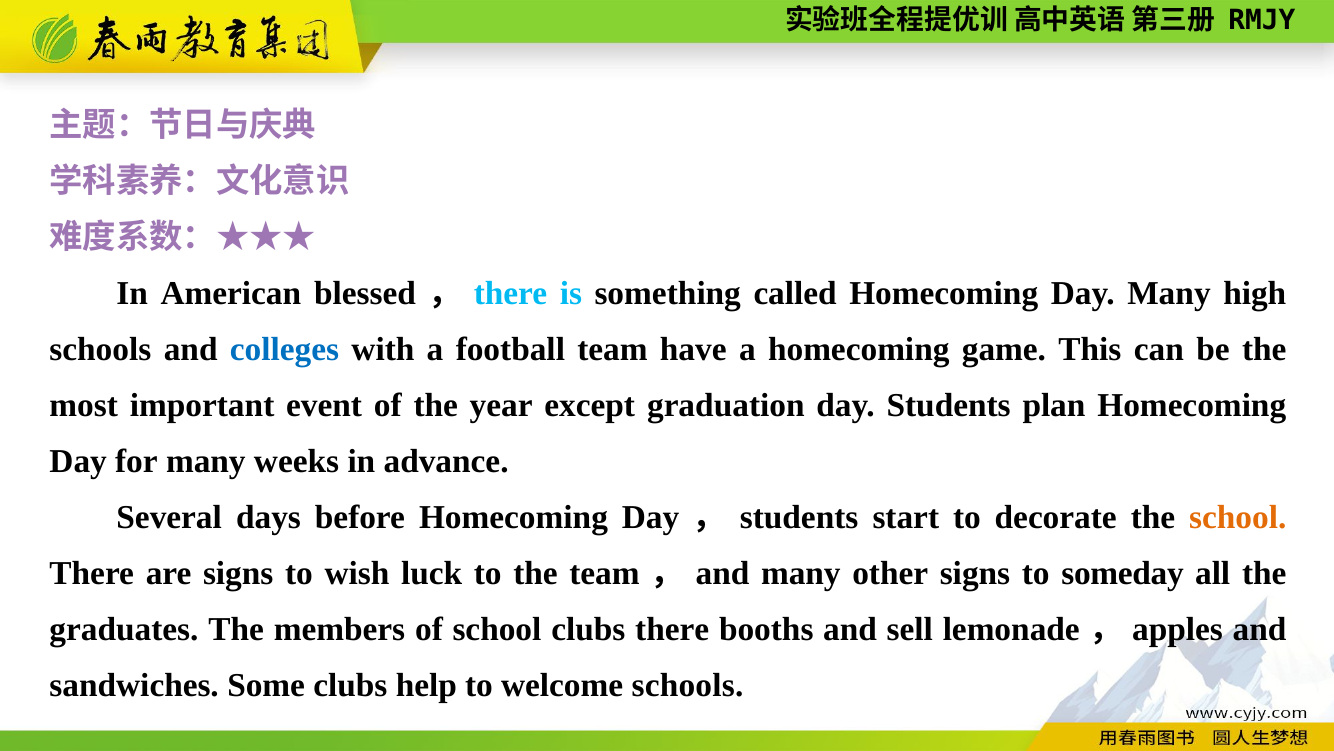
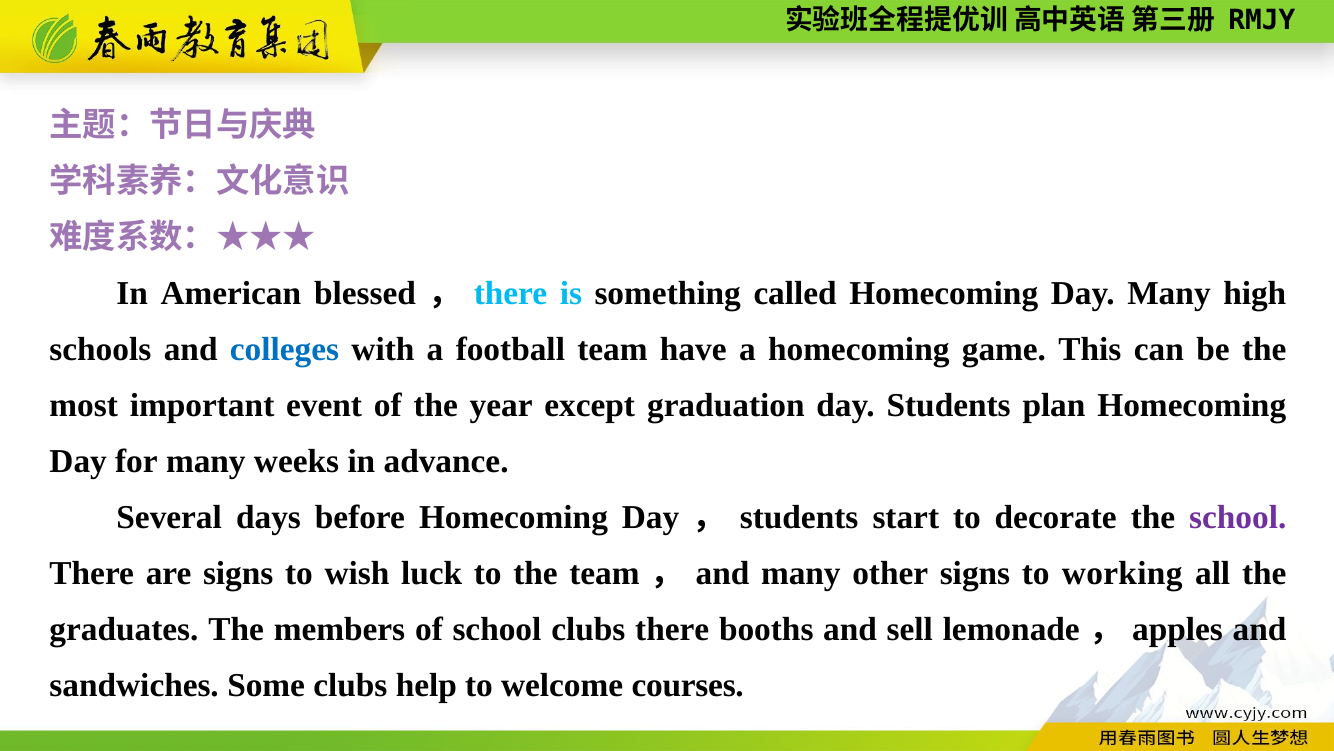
school at (1238, 517) colour: orange -> purple
someday: someday -> working
welcome schools: schools -> courses
